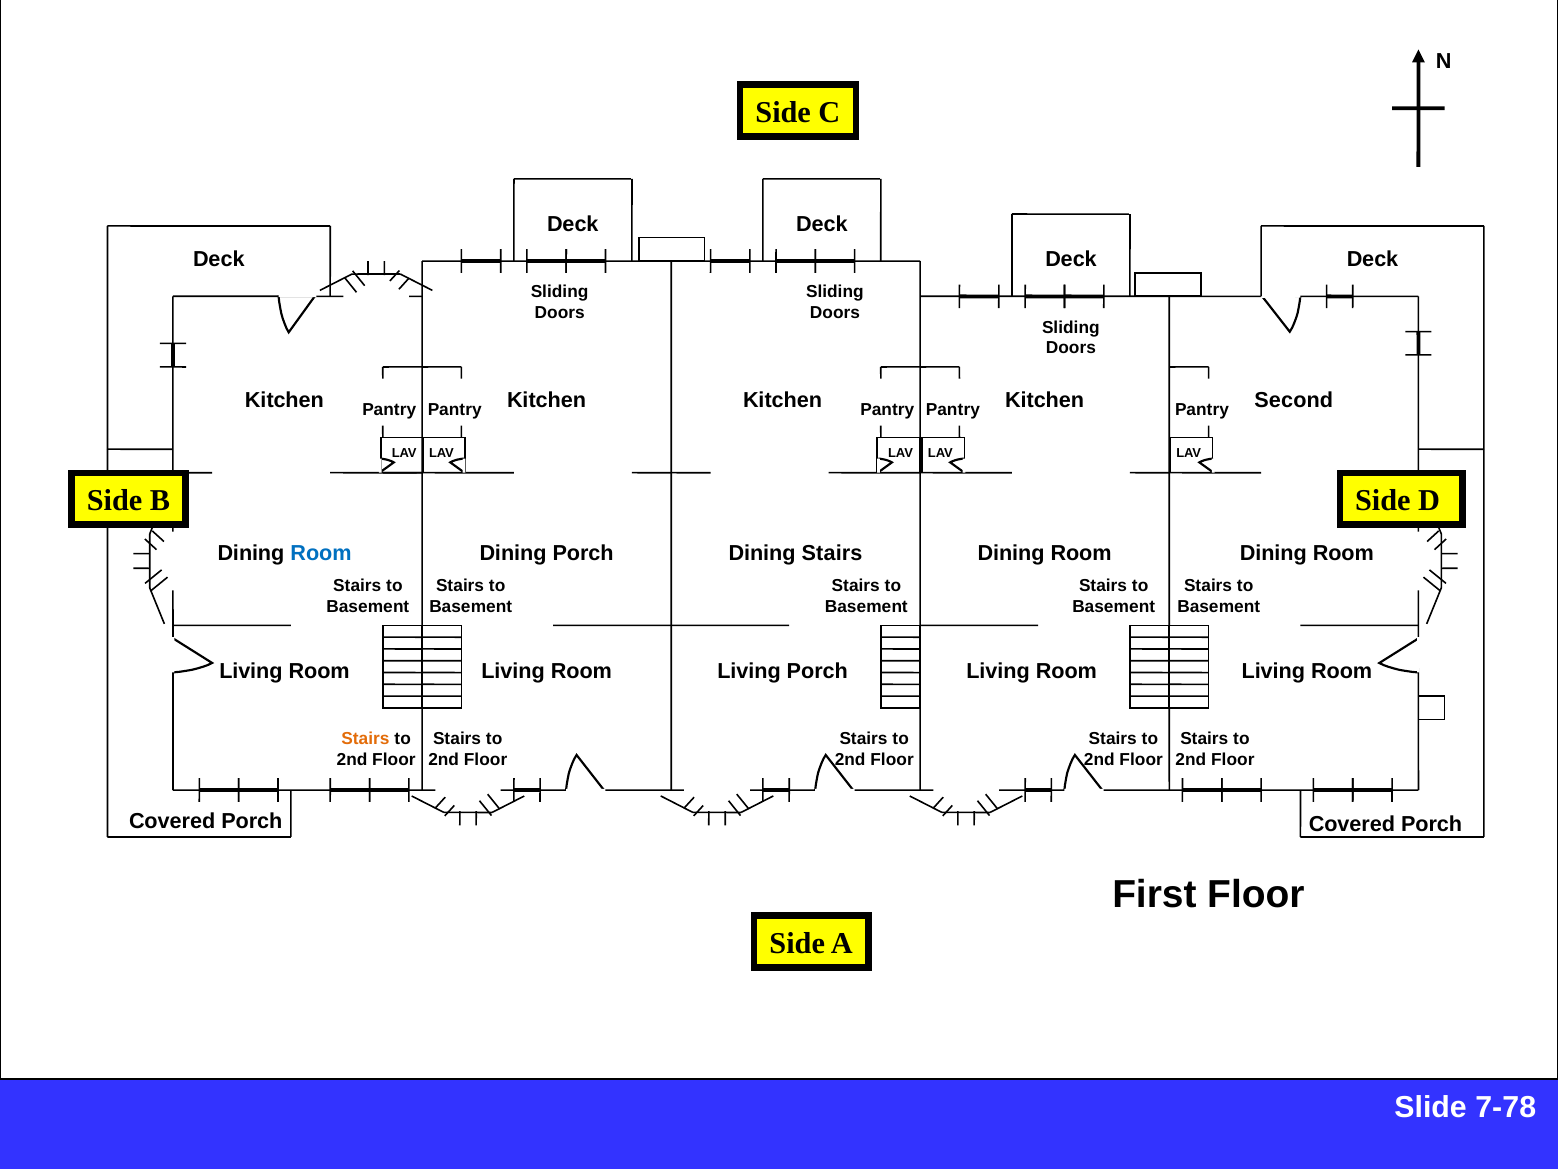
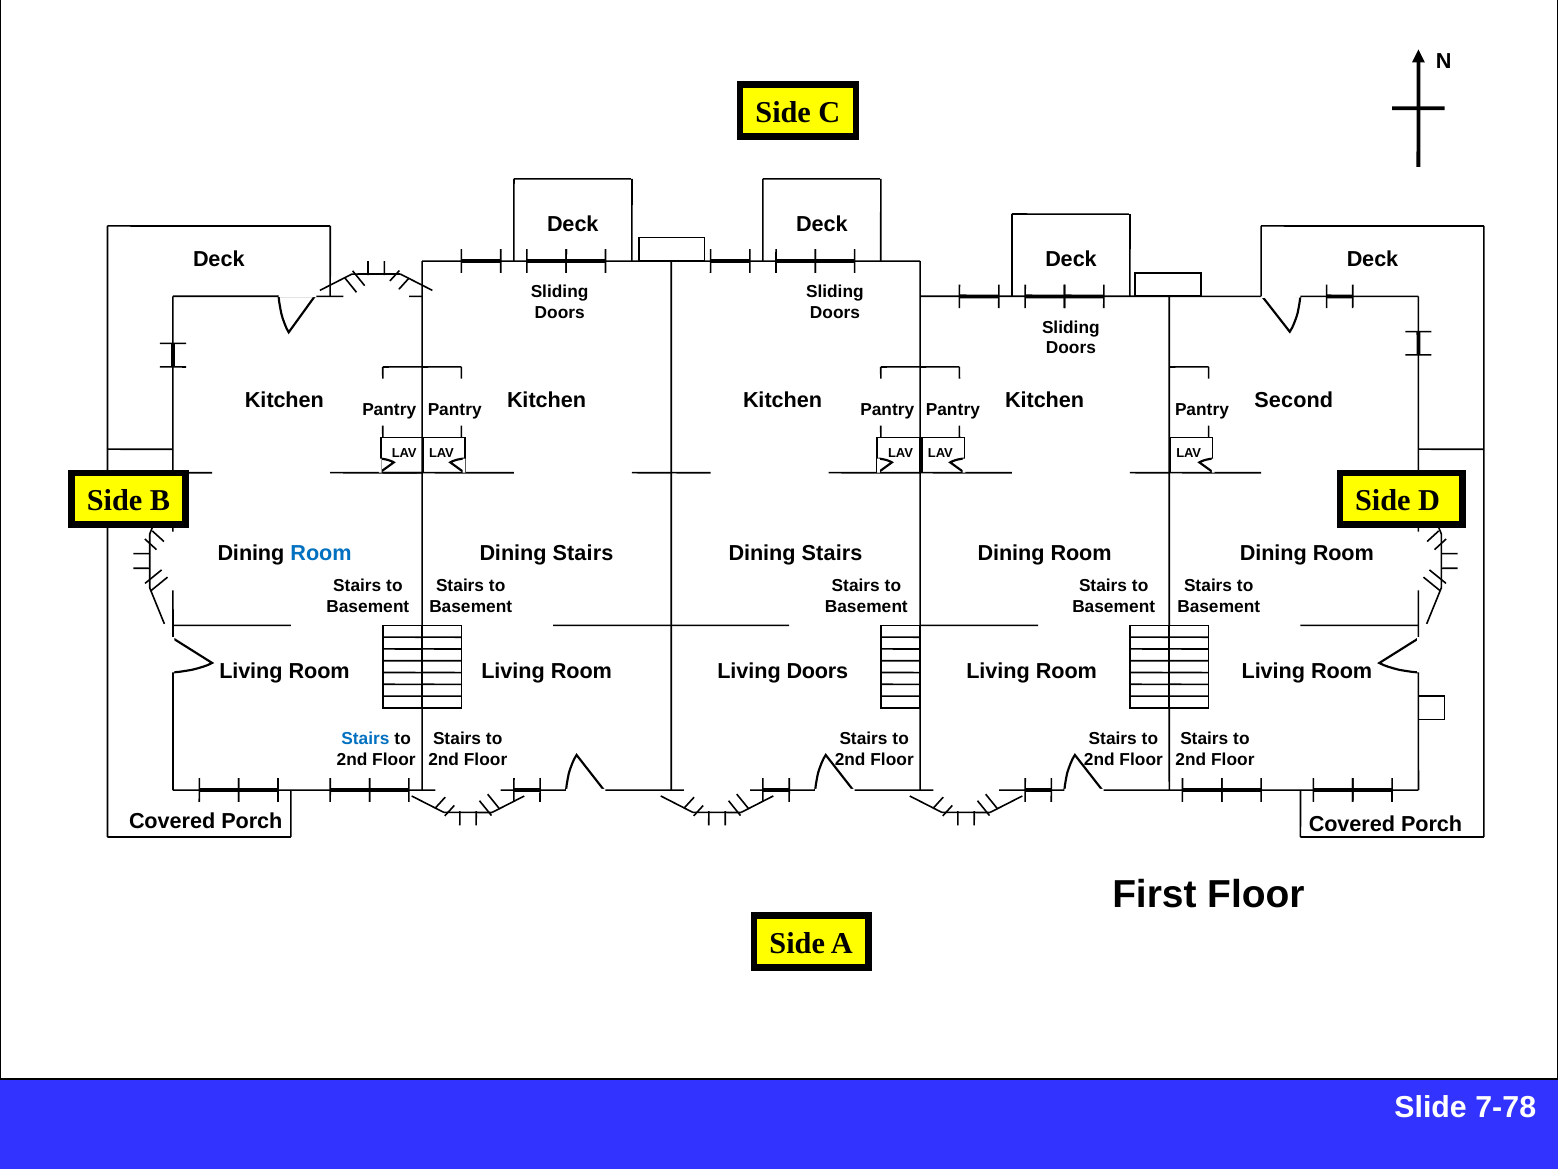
Porch at (583, 553): Porch -> Stairs
Living Porch: Porch -> Doors
Stairs at (365, 738) colour: orange -> blue
